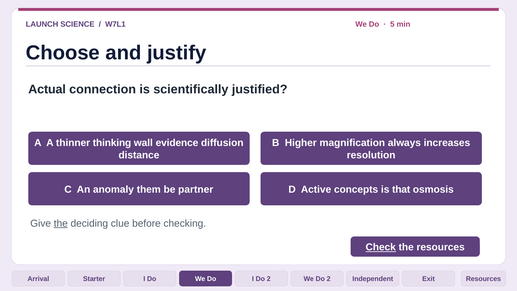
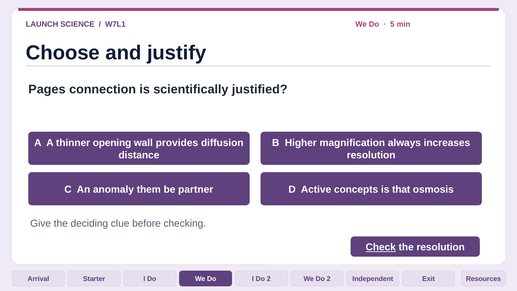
Actual: Actual -> Pages
thinking: thinking -> opening
evidence: evidence -> provides
the at (61, 223) underline: present -> none
the resources: resources -> resolution
